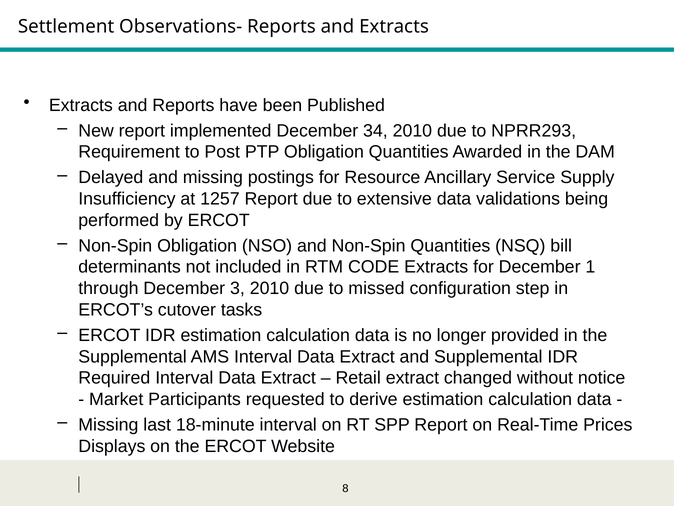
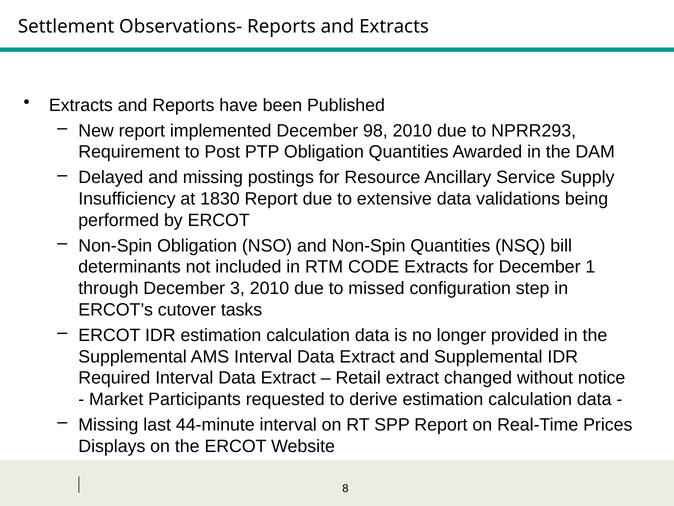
34: 34 -> 98
1257: 1257 -> 1830
18-minute: 18-minute -> 44-minute
